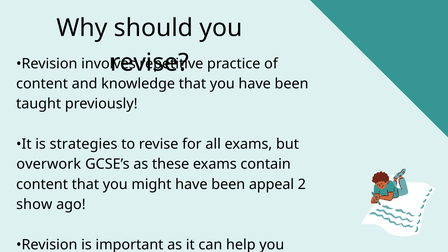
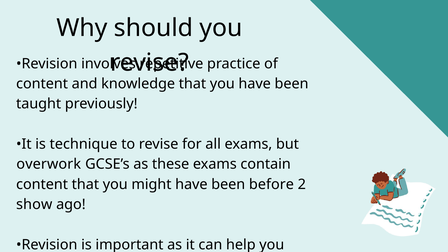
strategies: strategies -> technique
appeal: appeal -> before
